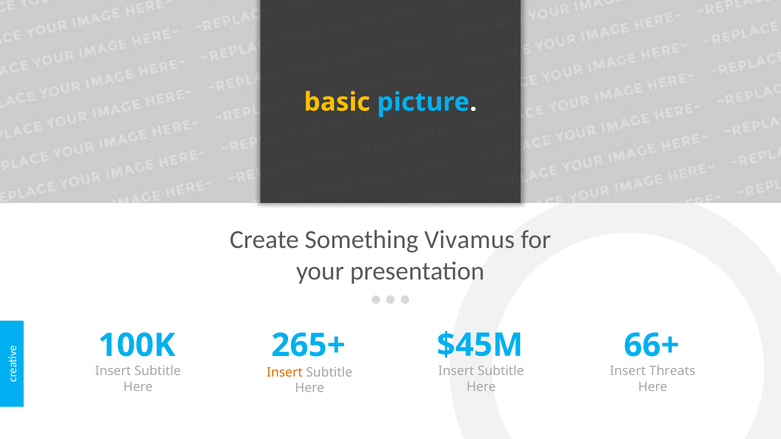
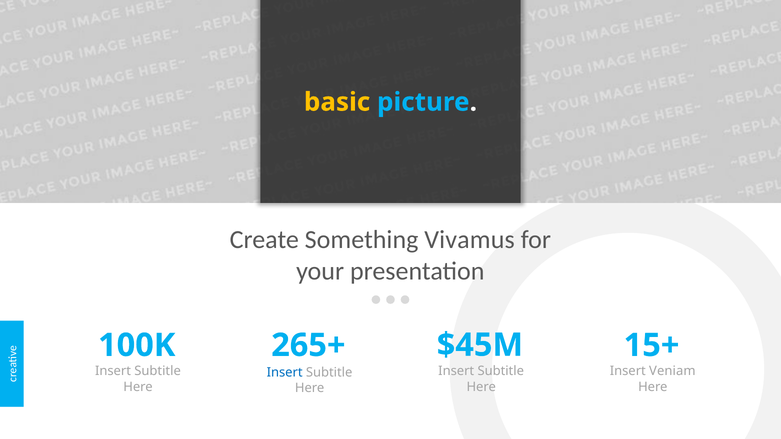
66+: 66+ -> 15+
Threats: Threats -> Veniam
Insert at (285, 373) colour: orange -> blue
